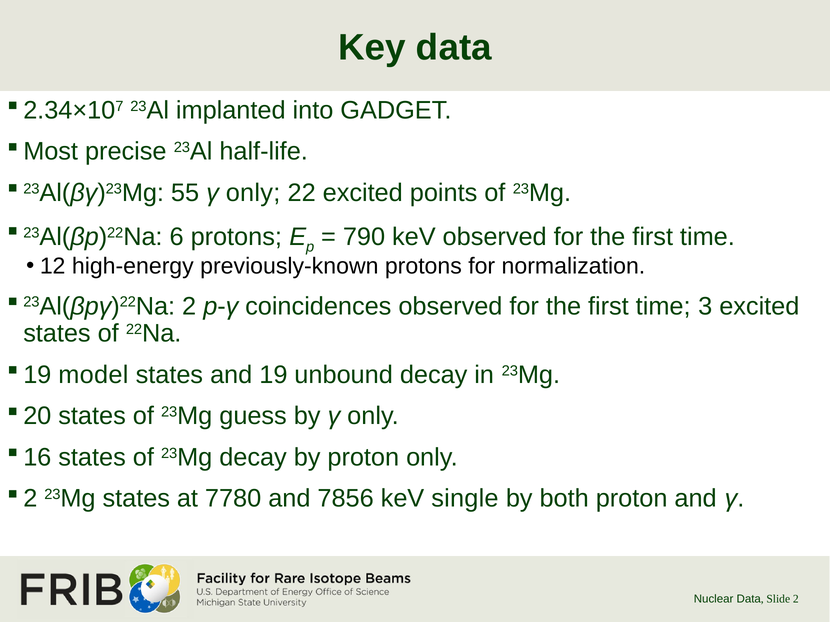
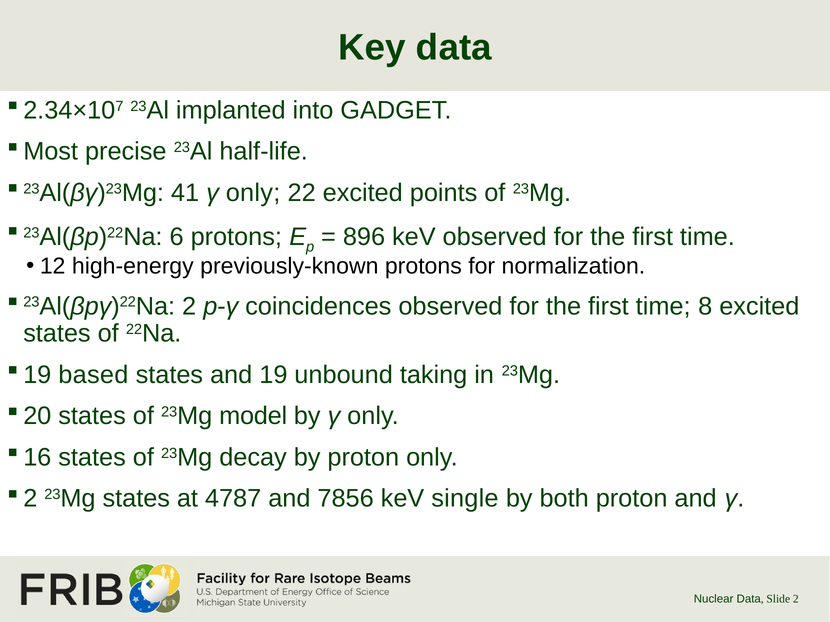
55: 55 -> 41
790: 790 -> 896
3: 3 -> 8
model: model -> based
unbound decay: decay -> taking
guess: guess -> model
7780: 7780 -> 4787
